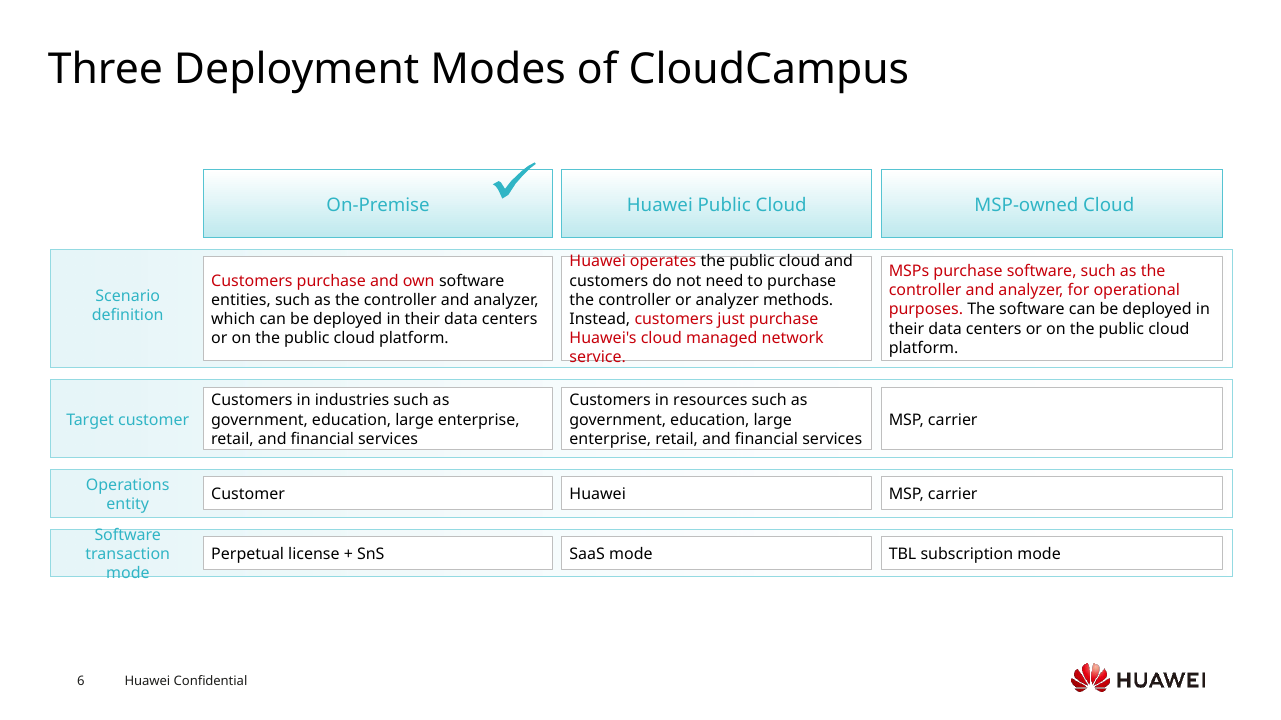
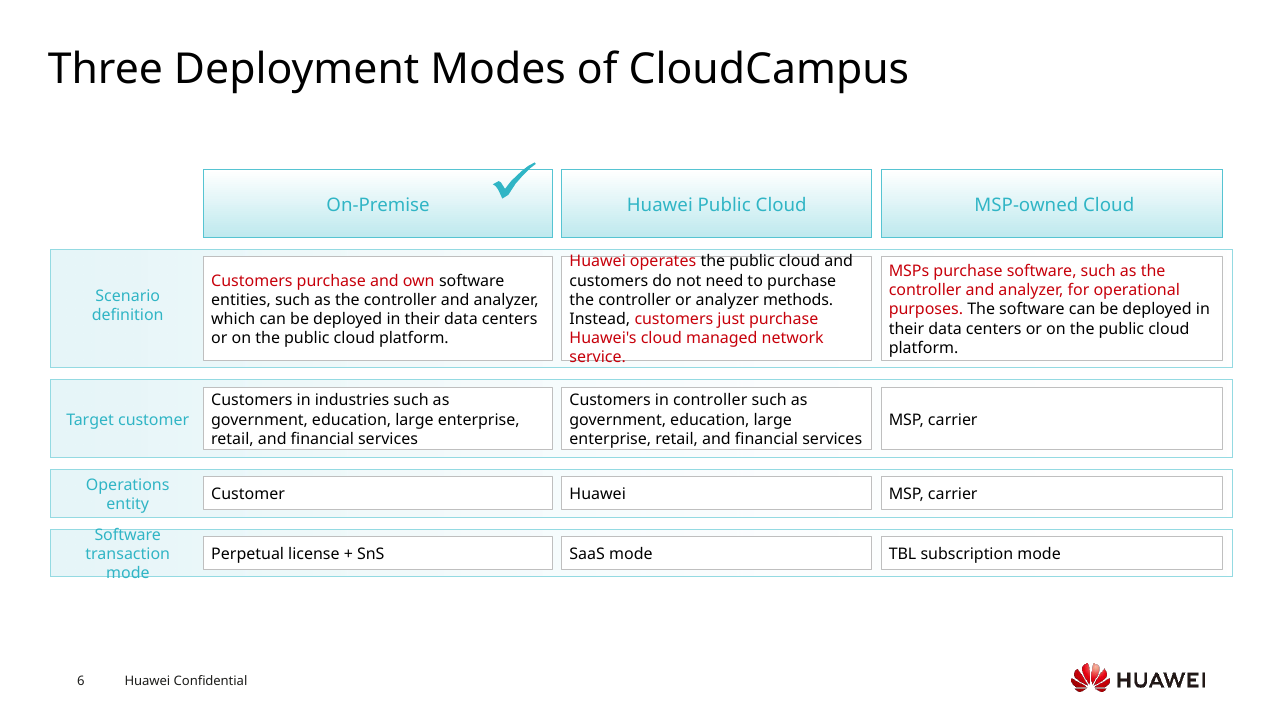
in resources: resources -> controller
